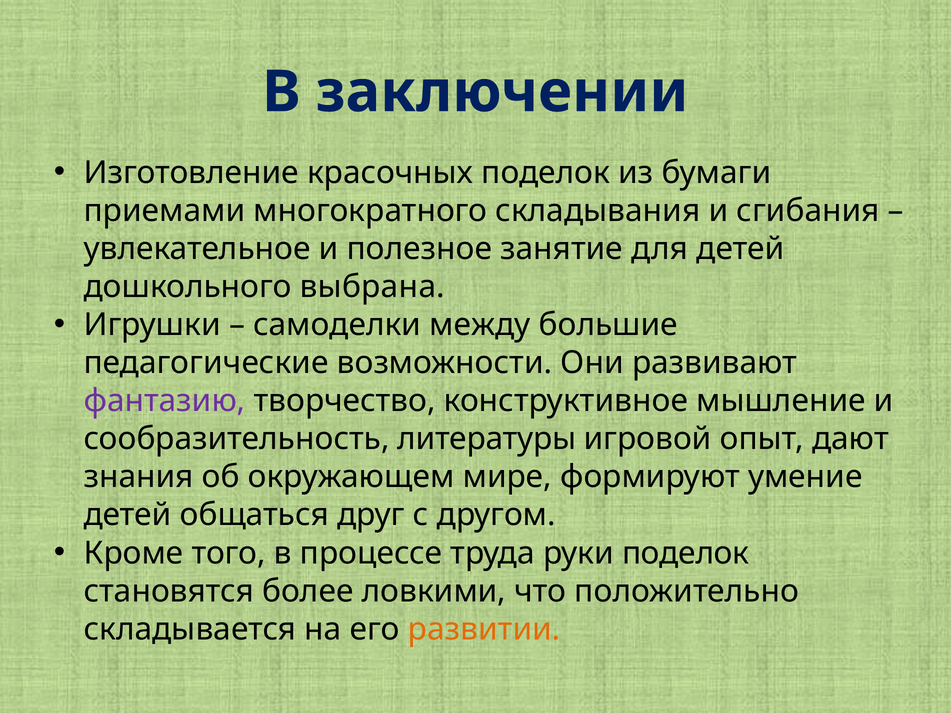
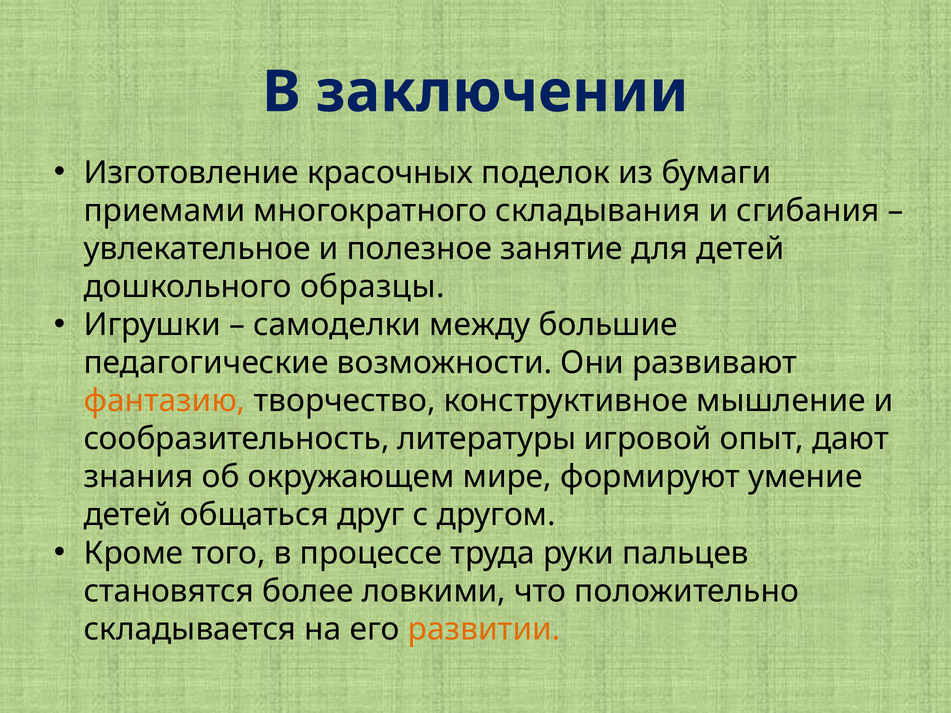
выбрана: выбрана -> образцы
фантазию colour: purple -> orange
руки поделок: поделок -> пальцев
